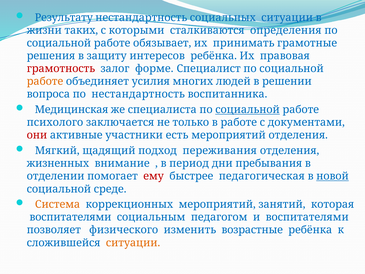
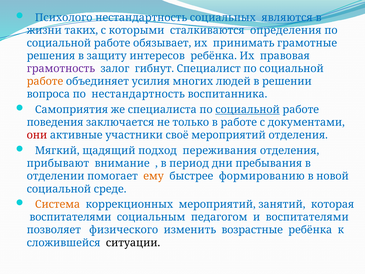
Результату: Результату -> Психолого
социальных ситуации: ситуации -> являются
грамотность colour: red -> purple
форме: форме -> гибнут
Медицинская: Медицинская -> Самоприятия
психолого: психолого -> поведения
есть: есть -> своё
жизненных: жизненных -> прибывают
ему colour: red -> orange
педагогическая: педагогическая -> формированию
новой underline: present -> none
ситуации at (133, 243) colour: orange -> black
